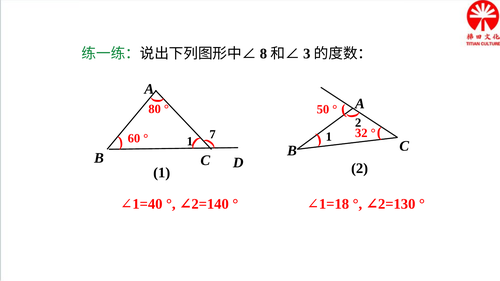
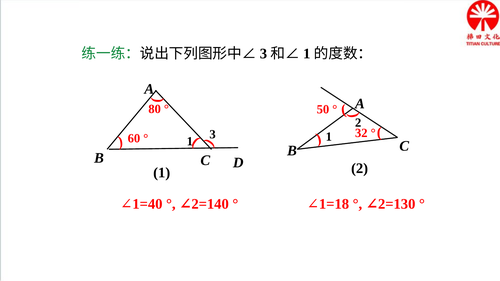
8 at (263, 54): 8 -> 3
3 at (307, 54): 3 -> 1
7 at (213, 135): 7 -> 3
